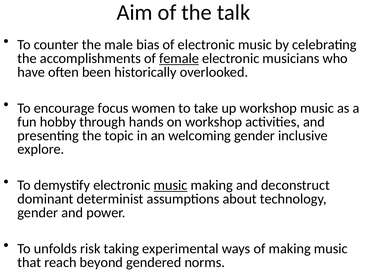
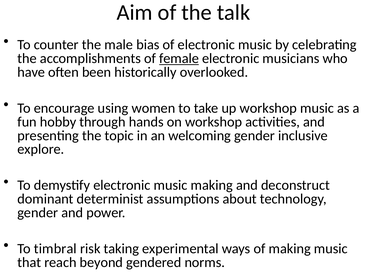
focus: focus -> using
music at (171, 185) underline: present -> none
unfolds: unfolds -> timbral
